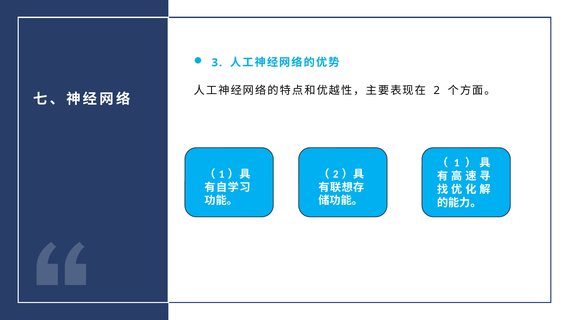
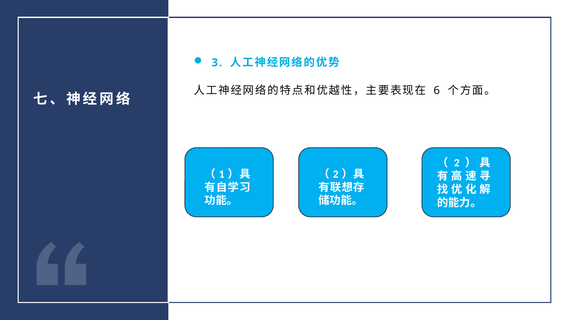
2 at (437, 90): 2 -> 6
1 at (457, 163): 1 -> 2
